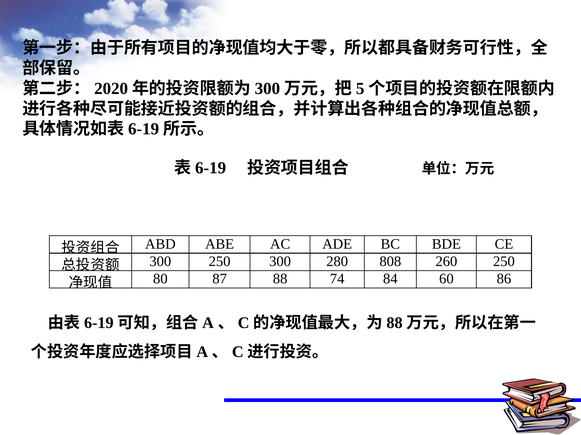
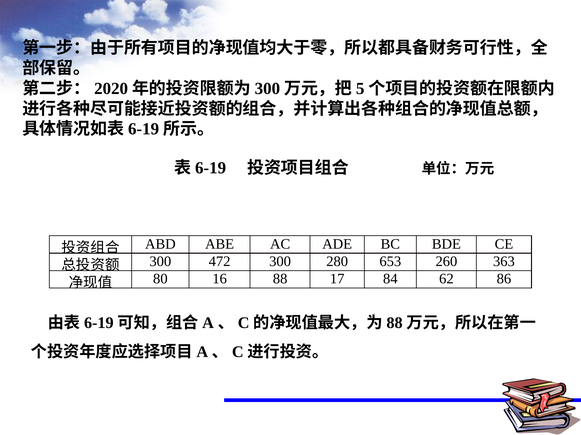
300 250: 250 -> 472
808: 808 -> 653
260 250: 250 -> 363
87: 87 -> 16
74: 74 -> 17
60: 60 -> 62
